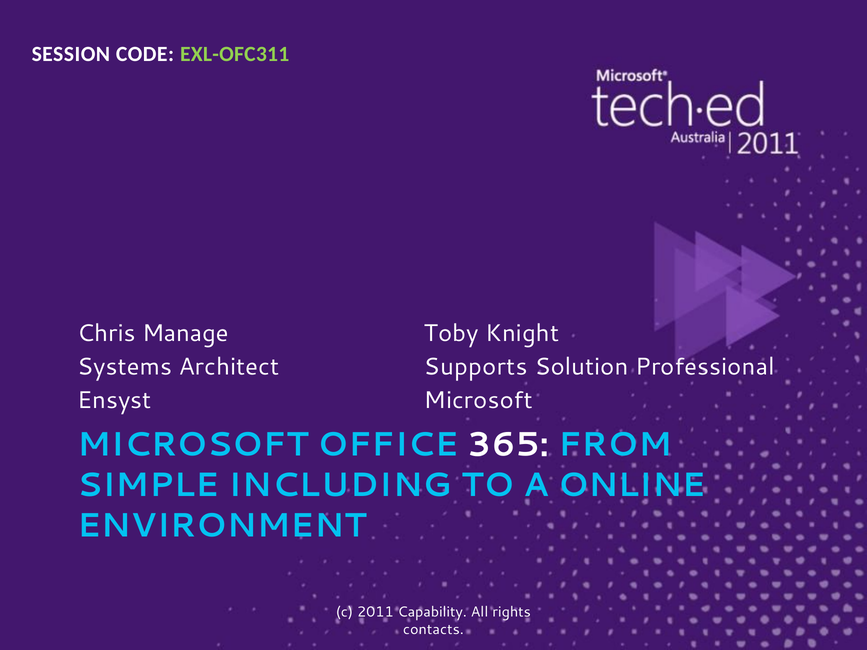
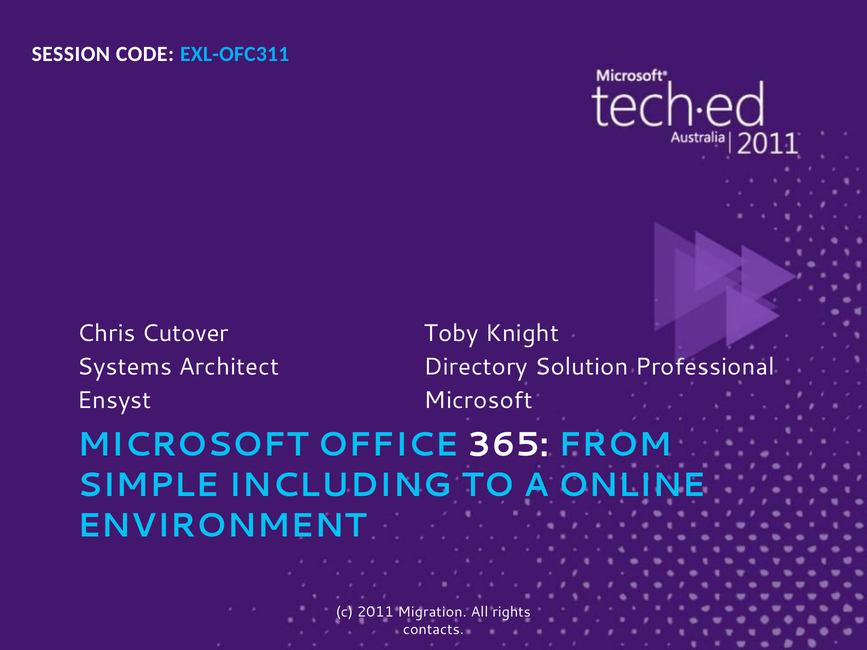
EXL-OFC311 colour: light green -> light blue
Manage: Manage -> Cutover
Supports: Supports -> Directory
Capability: Capability -> Migration
